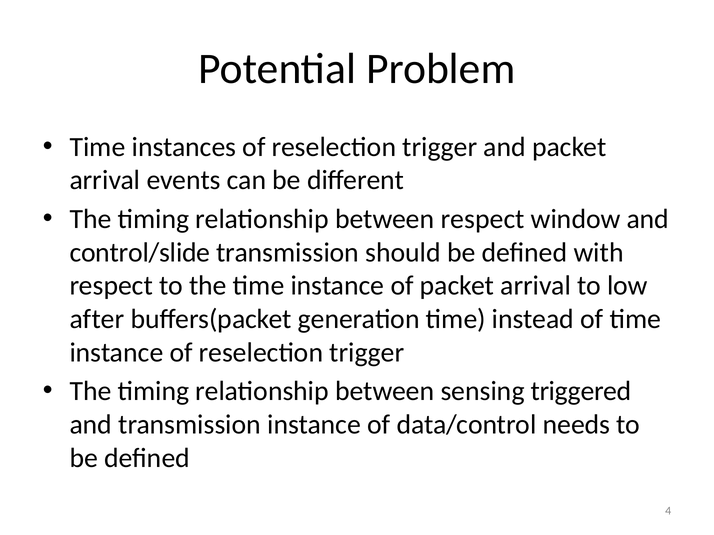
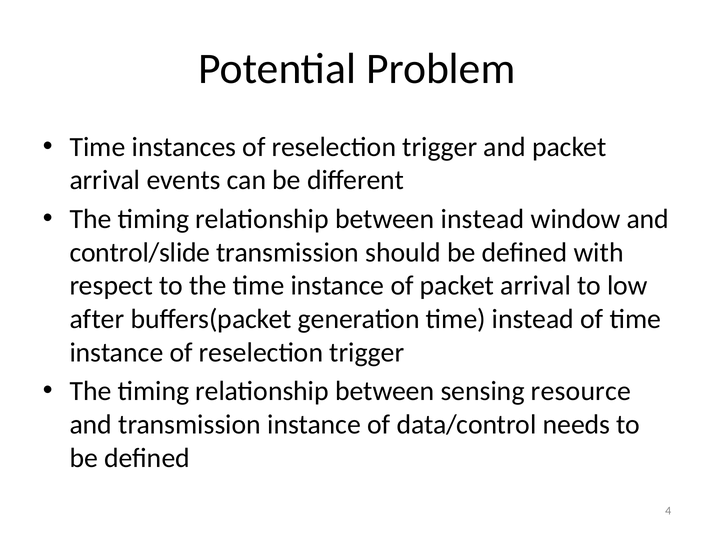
between respect: respect -> instead
triggered: triggered -> resource
